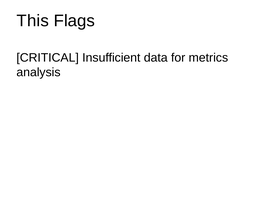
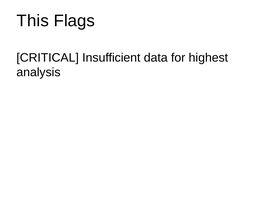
metrics: metrics -> highest
